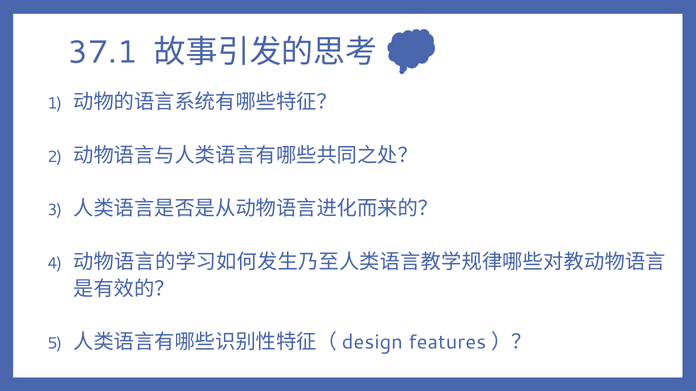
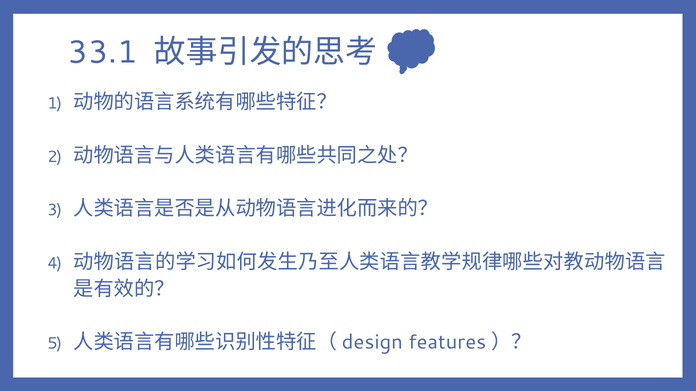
37.1: 37.1 -> 33.1
